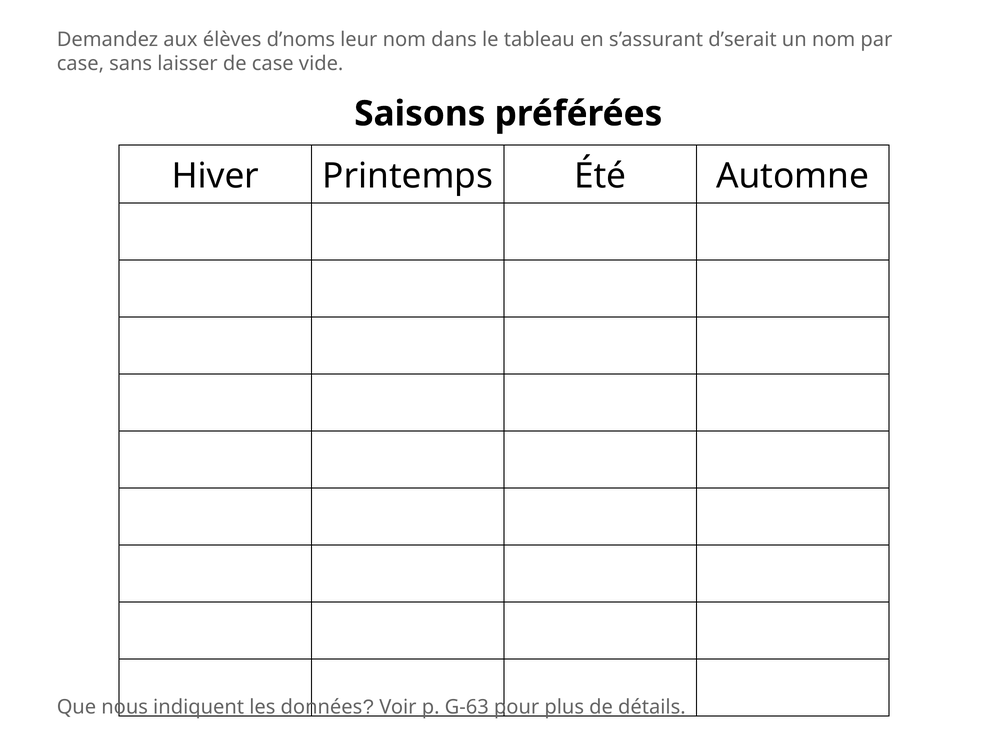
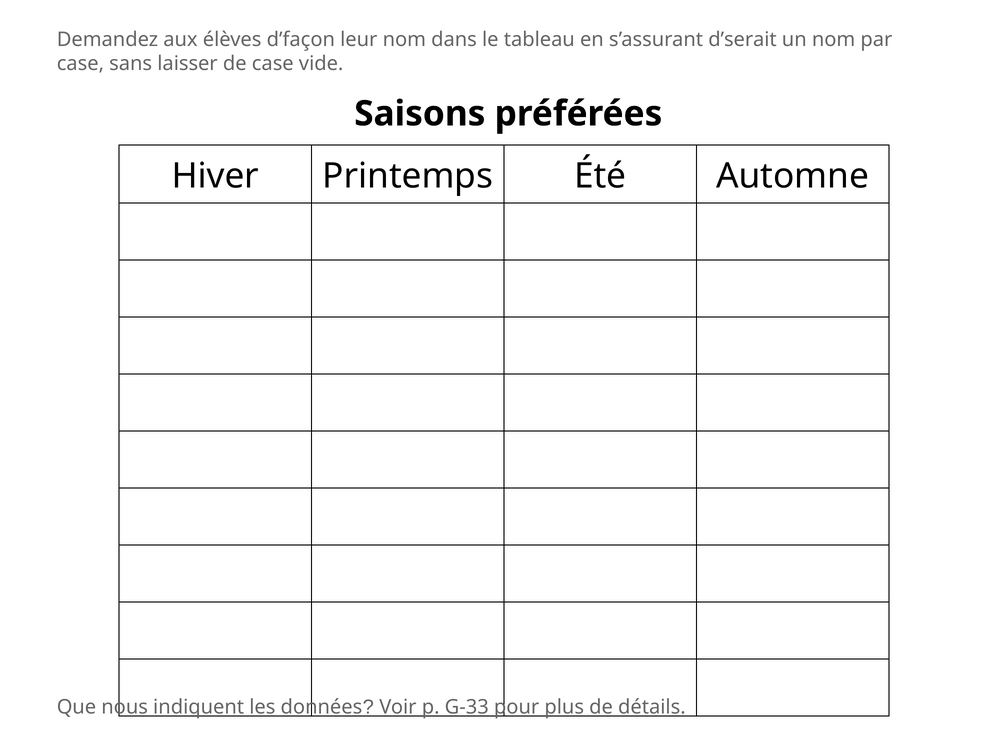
d’noms: d’noms -> d’façon
G-63: G-63 -> G-33
